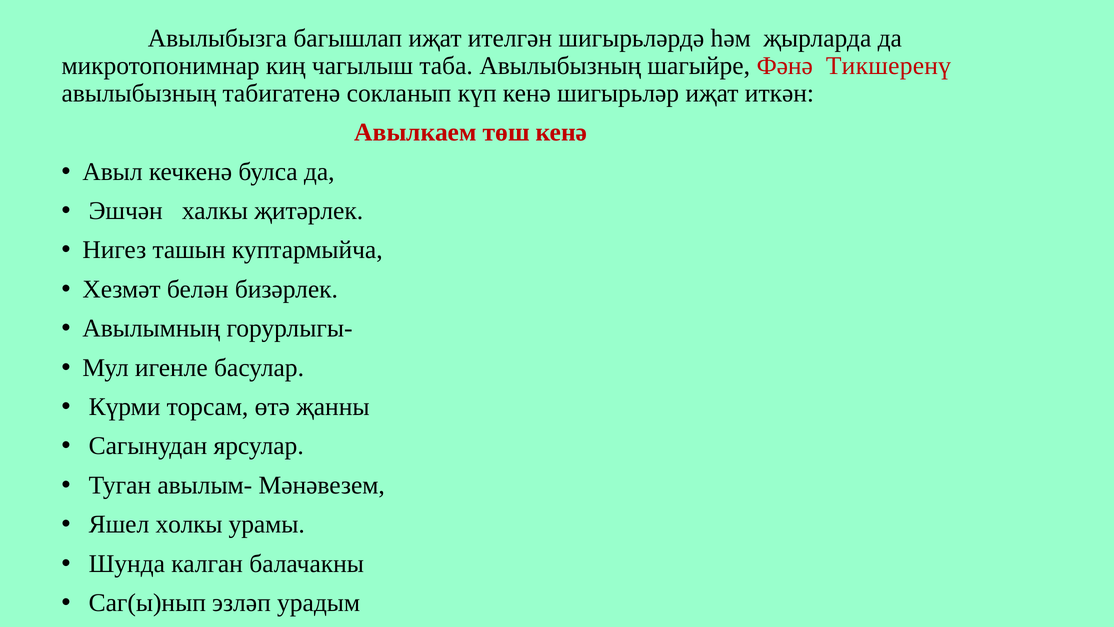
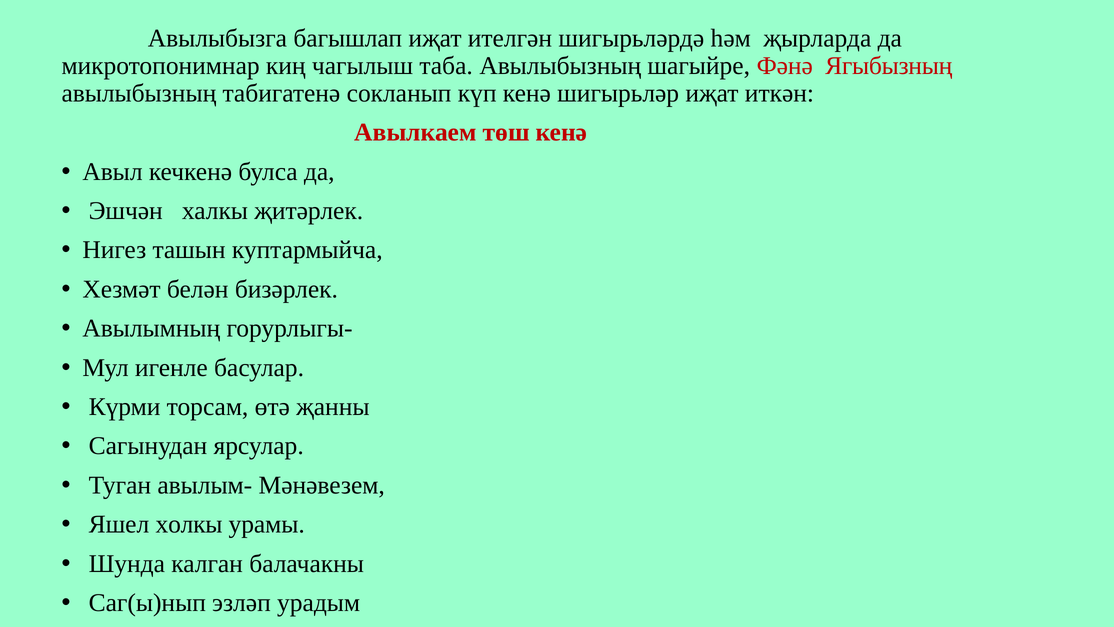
Тикшеренү: Тикшеренү -> Ягыбызның
